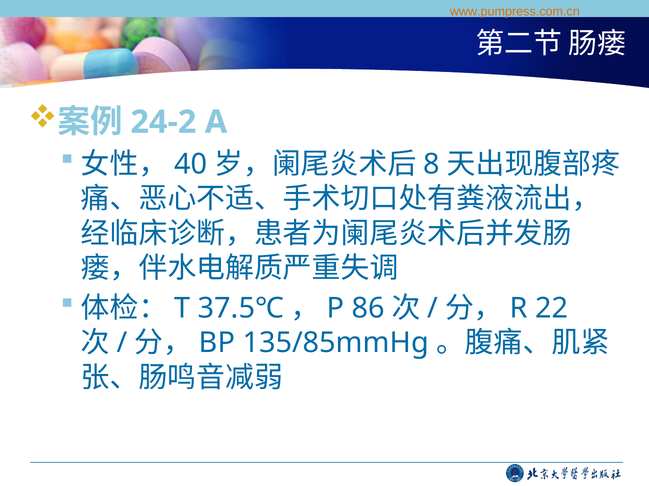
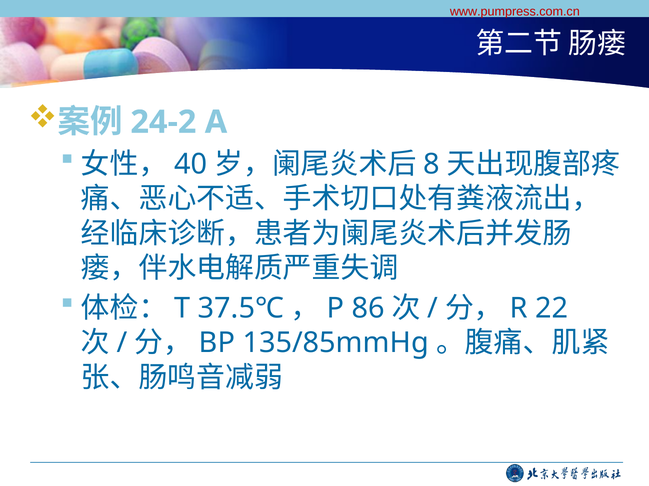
www.pumpress.com.cn colour: orange -> red
